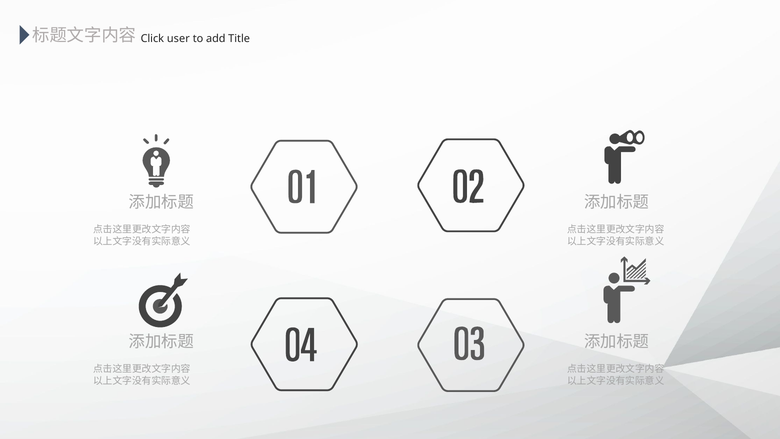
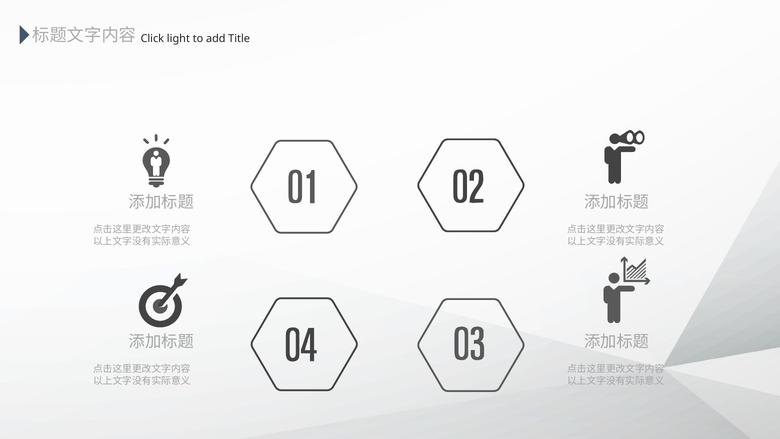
user: user -> light
